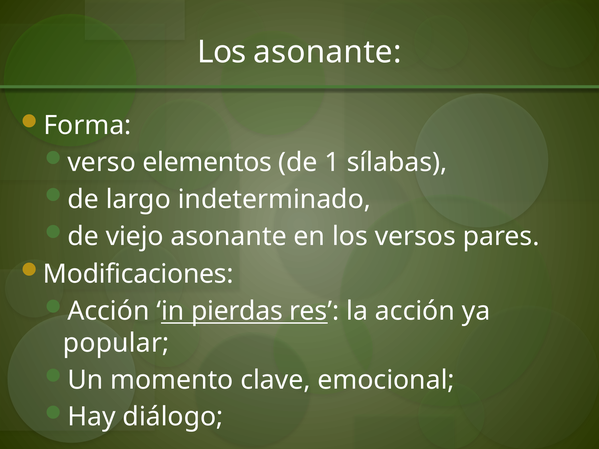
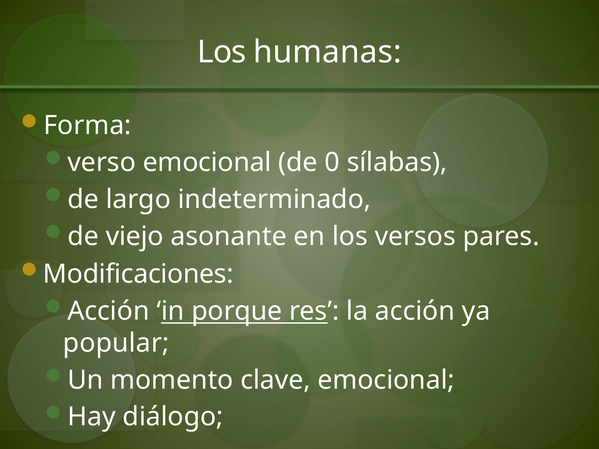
Los asonante: asonante -> humanas
verso elementos: elementos -> emocional
1: 1 -> 0
pierdas: pierdas -> porque
